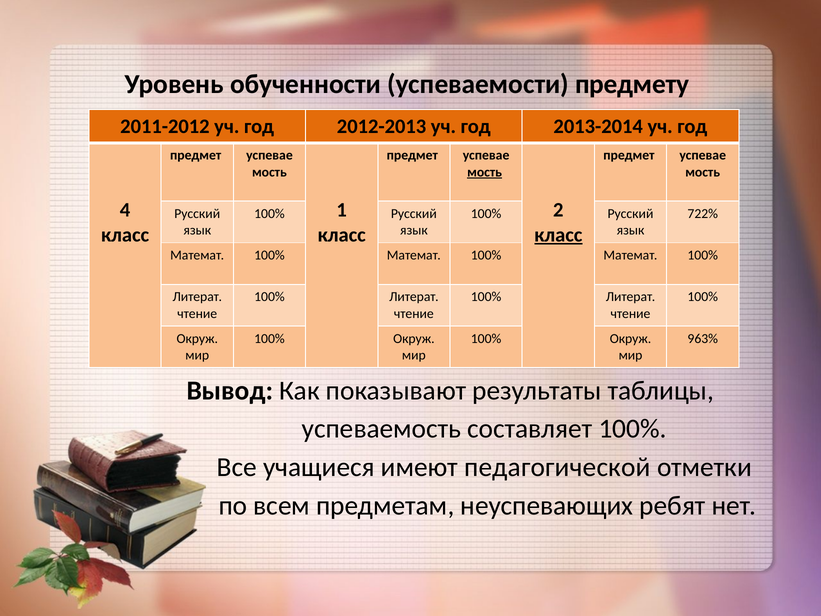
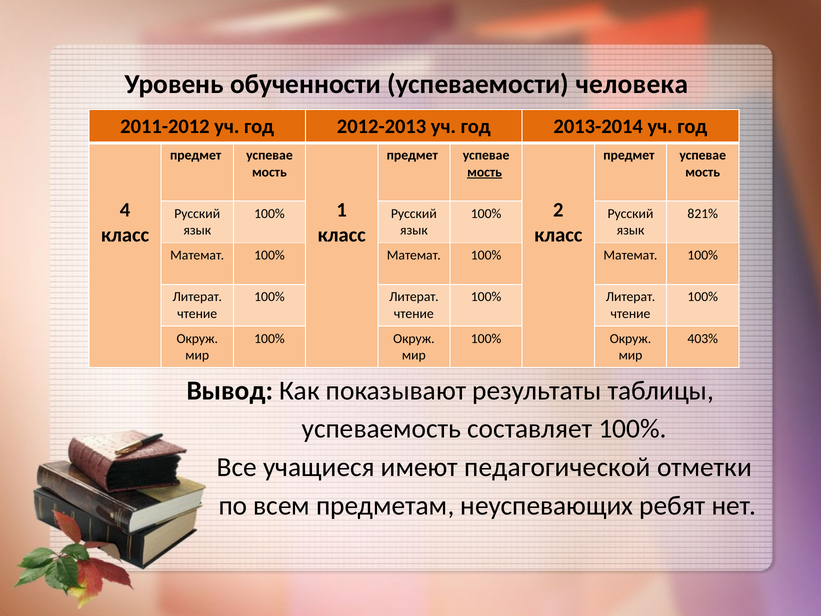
предмету: предмету -> человека
722%: 722% -> 821%
класс at (558, 235) underline: present -> none
963%: 963% -> 403%
